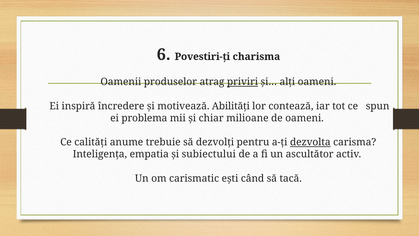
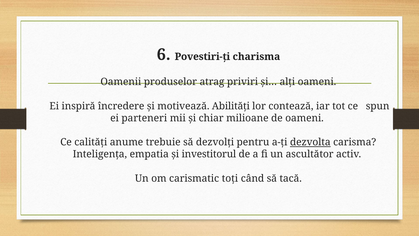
priviri underline: present -> none
problema: problema -> parteneri
subiectului: subiectului -> investitorul
ești: ești -> toți
